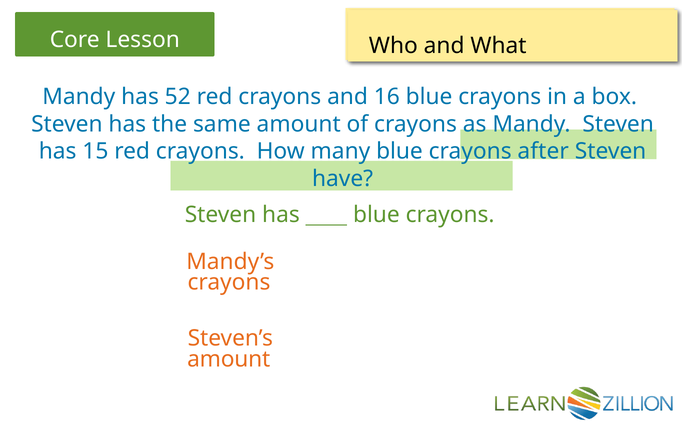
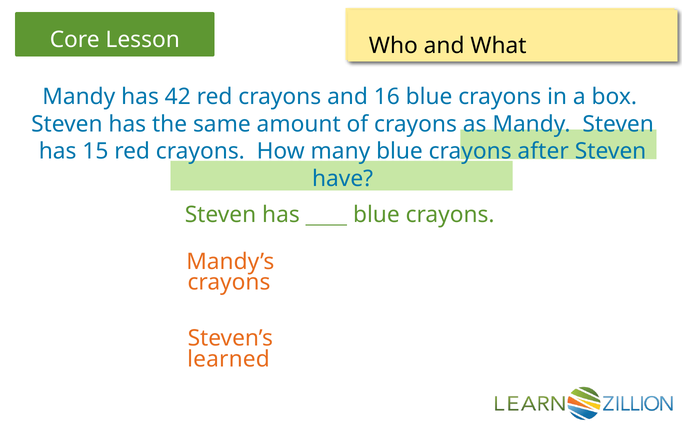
52: 52 -> 42
amount at (229, 359): amount -> learned
